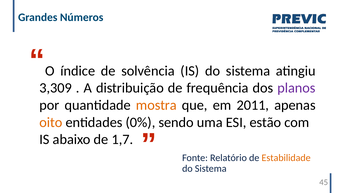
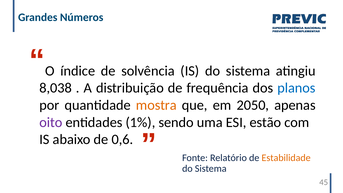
3,309: 3,309 -> 8,038
planos colour: purple -> blue
2011: 2011 -> 2050
oito colour: orange -> purple
0%: 0% -> 1%
1,7: 1,7 -> 0,6
